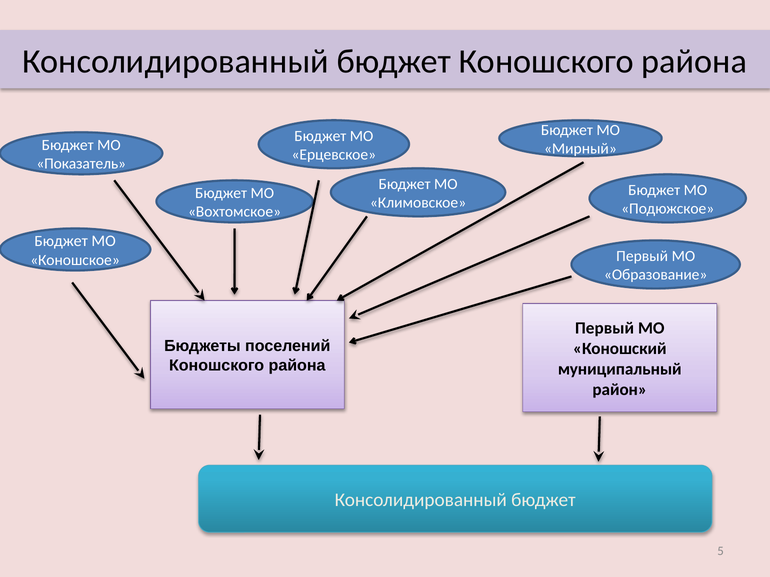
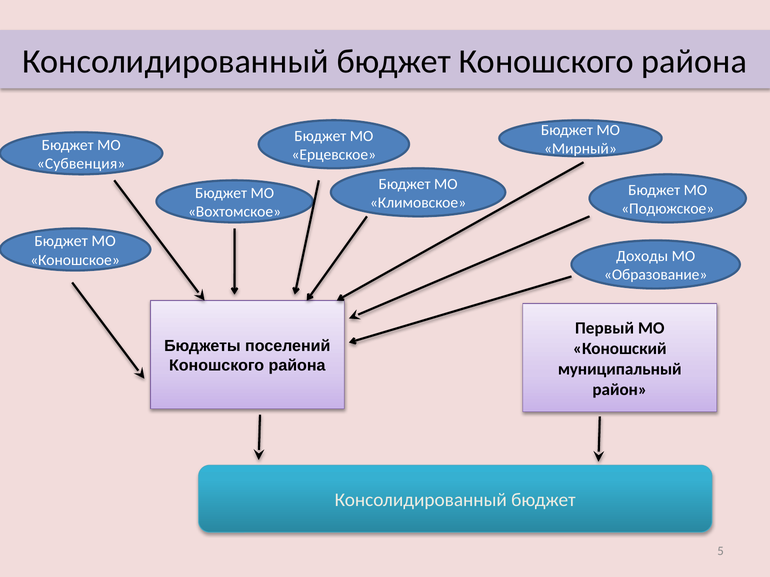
Показатель: Показатель -> Субвенция
Первый at (642, 256): Первый -> Доходы
